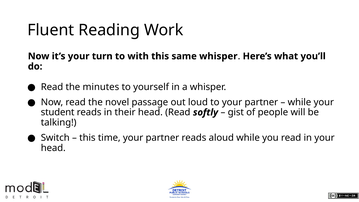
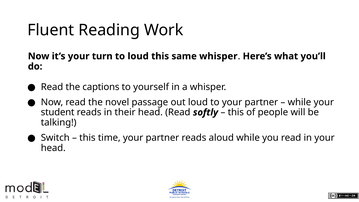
to with: with -> loud
minutes: minutes -> captions
gist at (236, 112): gist -> this
